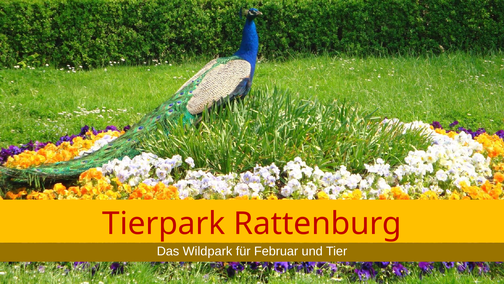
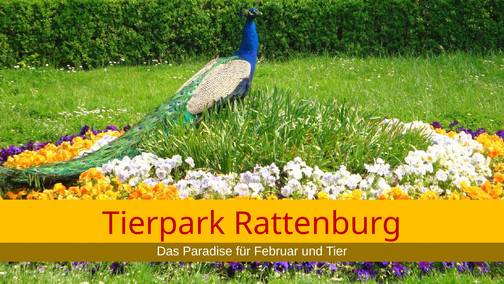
Wildpark: Wildpark -> Paradise
